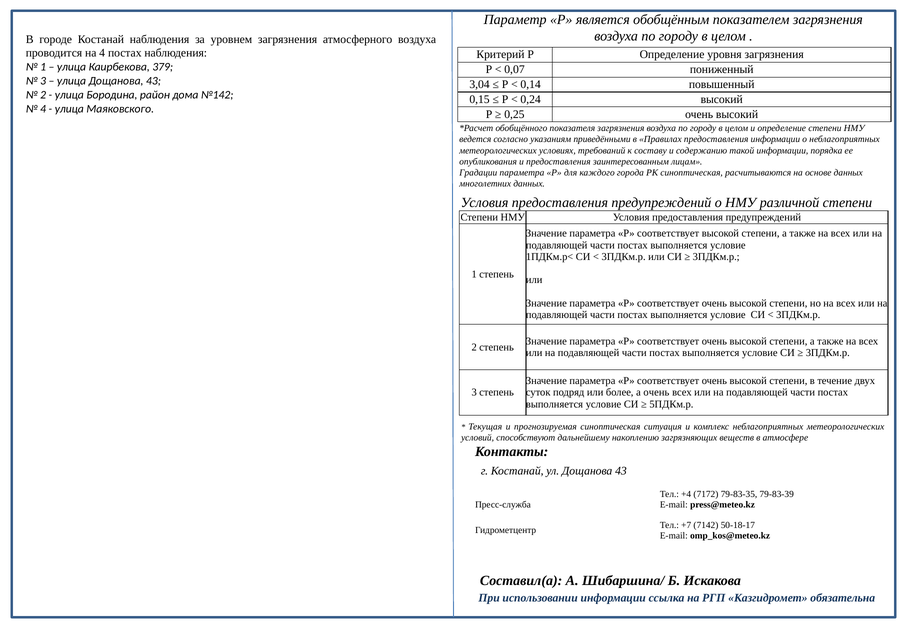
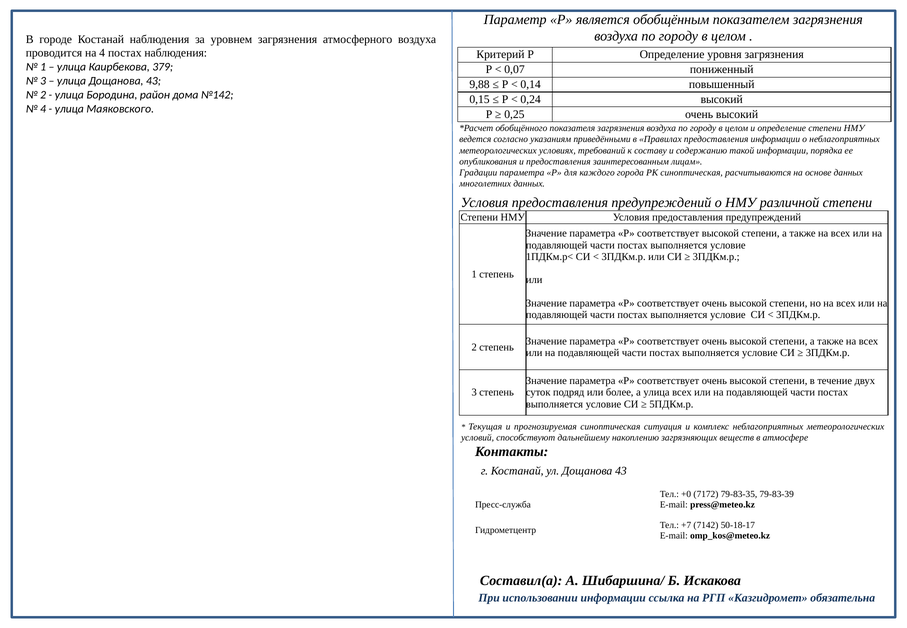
3,04: 3,04 -> 9,88
а очень: очень -> улица
+4: +4 -> +0
